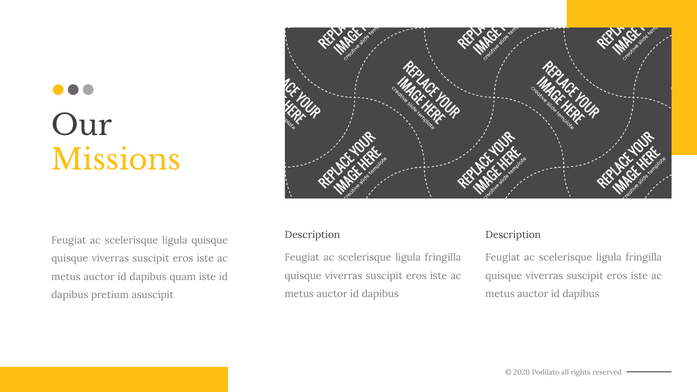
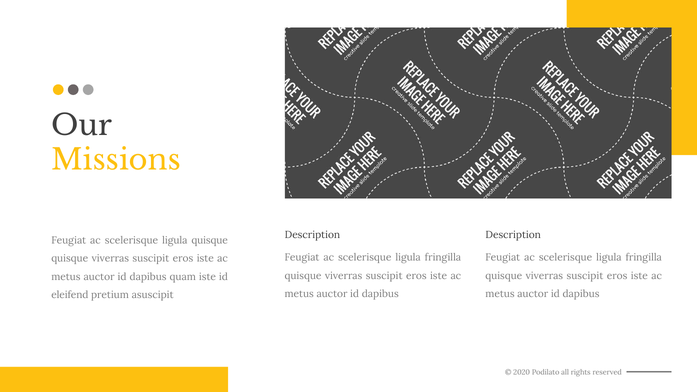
dapibus at (70, 295): dapibus -> eleifend
